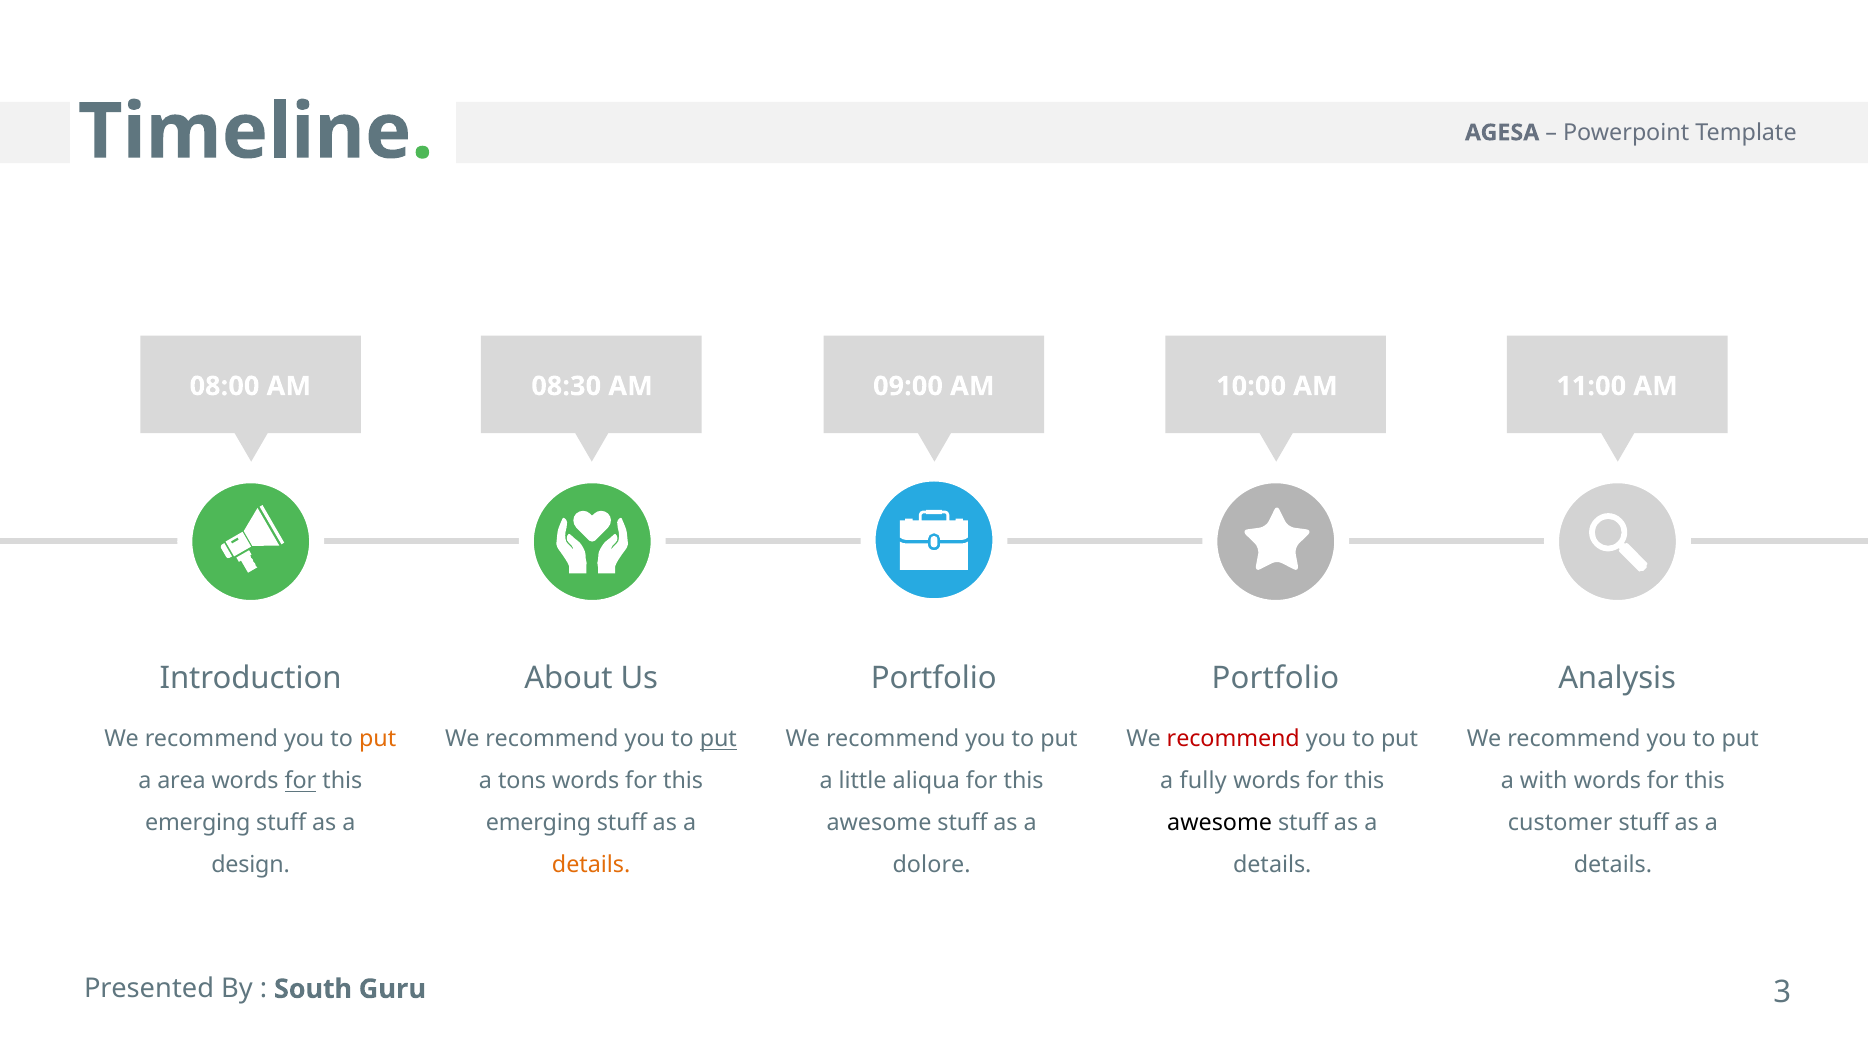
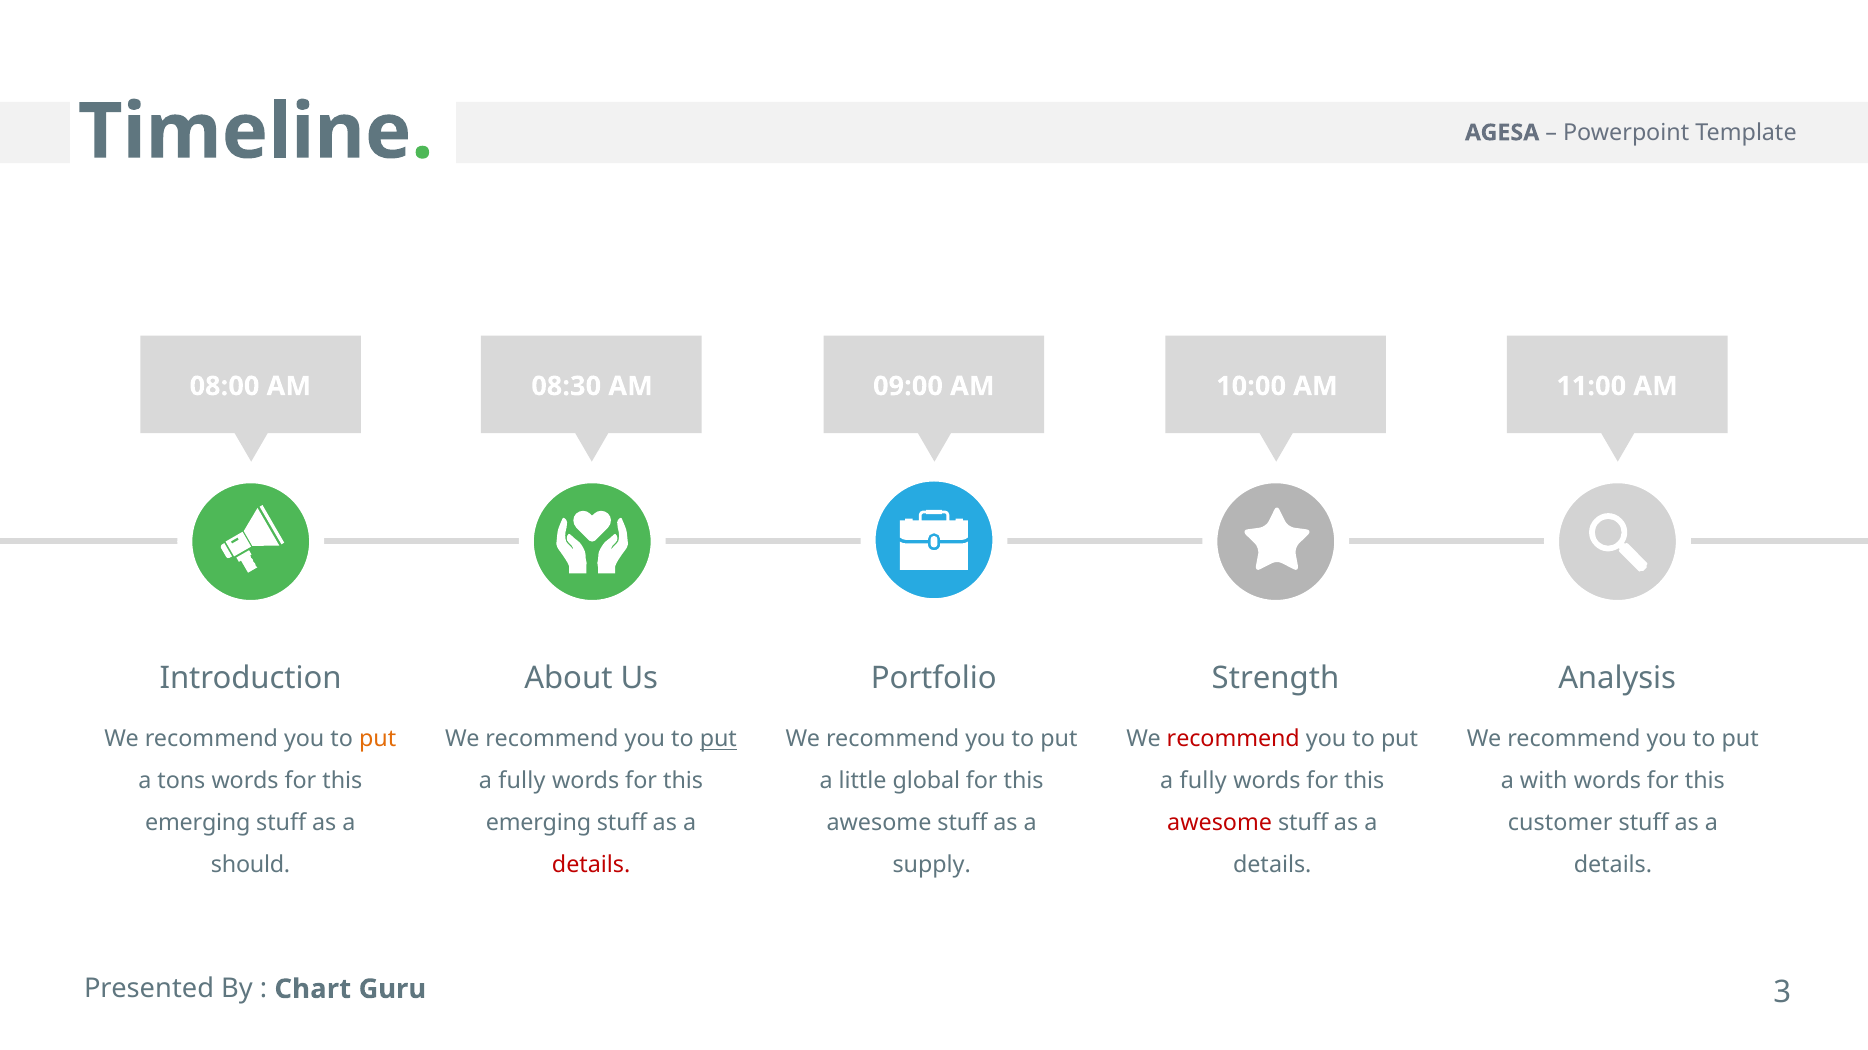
Portfolio Portfolio: Portfolio -> Strength
area: area -> tons
for at (300, 782) underline: present -> none
tons at (522, 782): tons -> fully
aliqua: aliqua -> global
awesome at (1220, 824) colour: black -> red
design: design -> should
details at (591, 866) colour: orange -> red
dolore: dolore -> supply
South: South -> Chart
